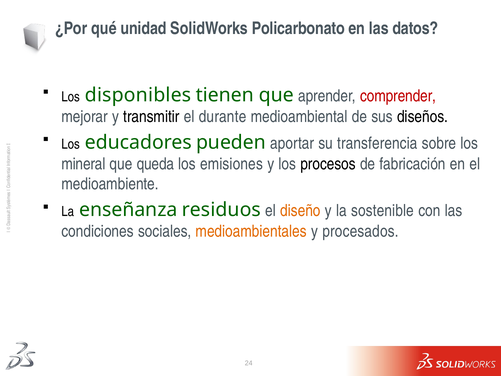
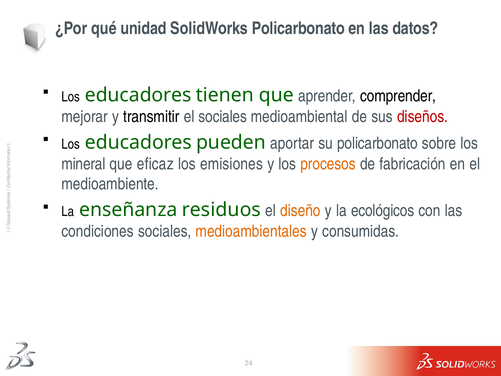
disponibles at (138, 95): disponibles -> educadores
comprender colour: red -> black
el durante: durante -> sociales
diseños colour: black -> red
su transferencia: transferencia -> policarbonato
queda: queda -> eficaz
procesos colour: black -> orange
sostenible: sostenible -> ecológicos
procesados: procesados -> consumidas
